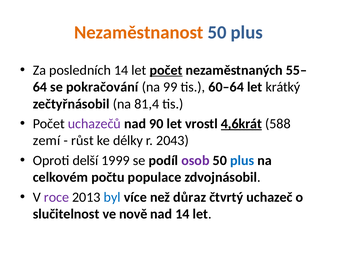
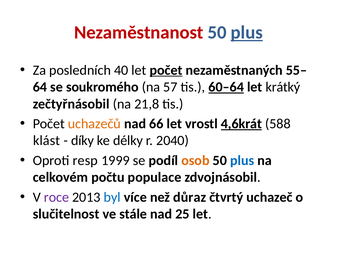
Nezaměstnanost colour: orange -> red
plus at (247, 32) underline: none -> present
posledních 14: 14 -> 40
pokračování: pokračování -> soukromého
99: 99 -> 57
60–64 underline: none -> present
81,4: 81,4 -> 21,8
uchazečů colour: purple -> orange
90: 90 -> 66
zemí: zemí -> klást
růst: růst -> díky
2043: 2043 -> 2040
delší: delší -> resp
osob colour: purple -> orange
nově: nově -> stále
nad 14: 14 -> 25
